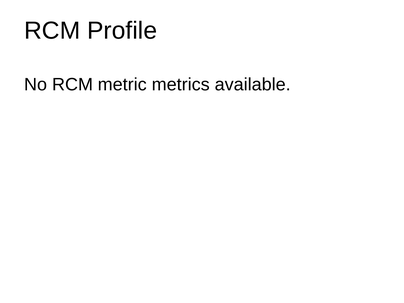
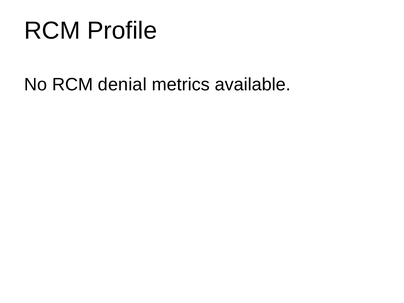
metric: metric -> denial
